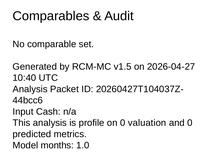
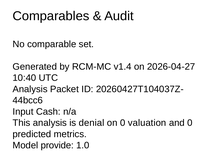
v1.5: v1.5 -> v1.4
profile: profile -> denial
months: months -> provide
